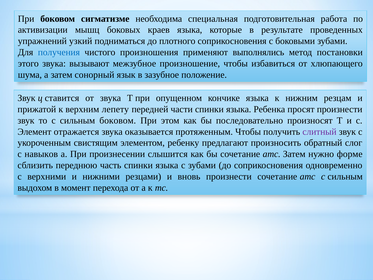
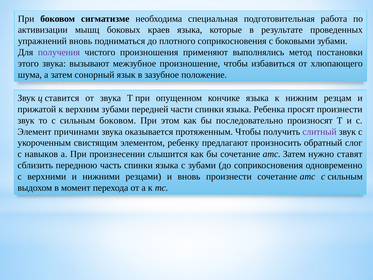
упражнений узкий: узкий -> вновь
получения colour: blue -> purple
верхним лепету: лепету -> зубами
отражается: отражается -> причинами
форме: форме -> ставят
